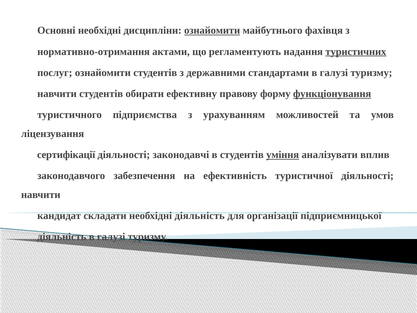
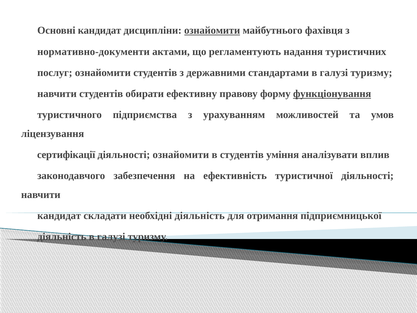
Основні необхідні: необхідні -> кандидат
нормативно-отримання: нормативно-отримання -> нормативно-документи
туристичних underline: present -> none
діяльності законодавчі: законодавчі -> ознайомити
уміння underline: present -> none
організації: організації -> отримання
